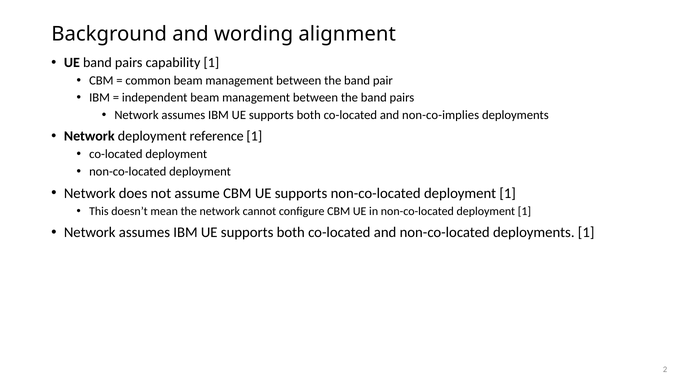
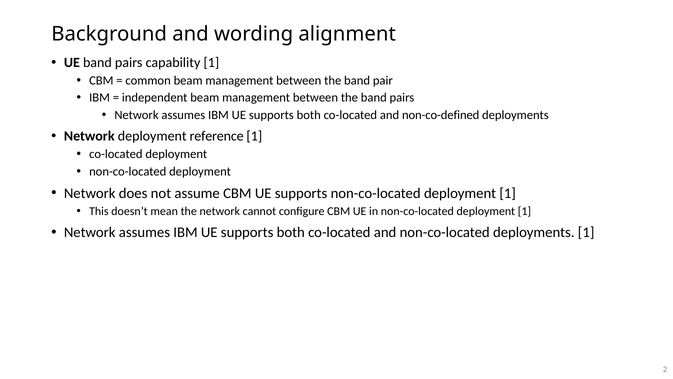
non-co-implies: non-co-implies -> non-co-defined
